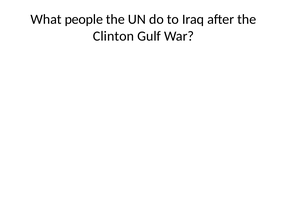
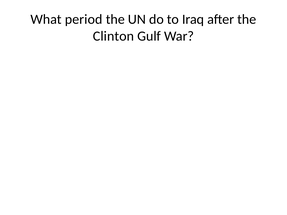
people: people -> period
